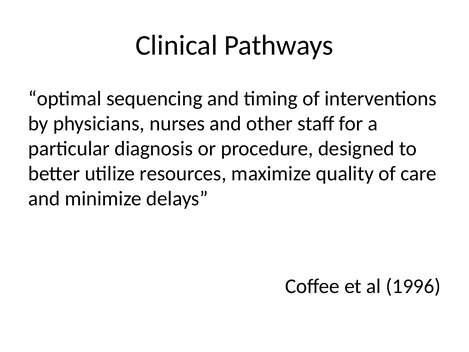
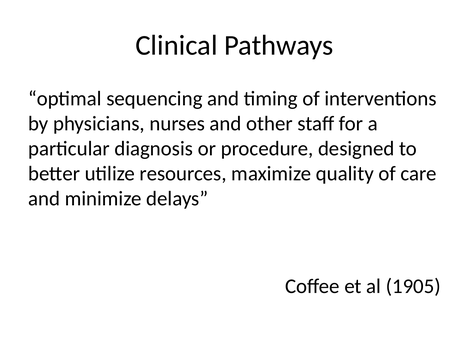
1996: 1996 -> 1905
